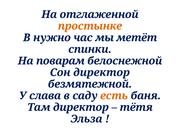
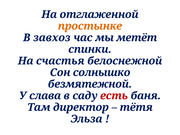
нужно: нужно -> завхоз
поварам: поварам -> счастья
Сон директор: директор -> солнышко
есть colour: orange -> red
